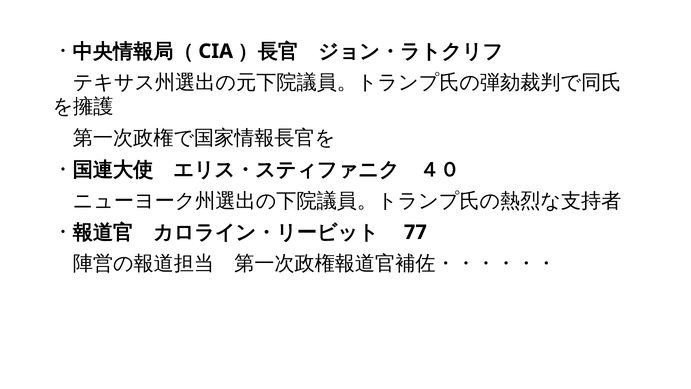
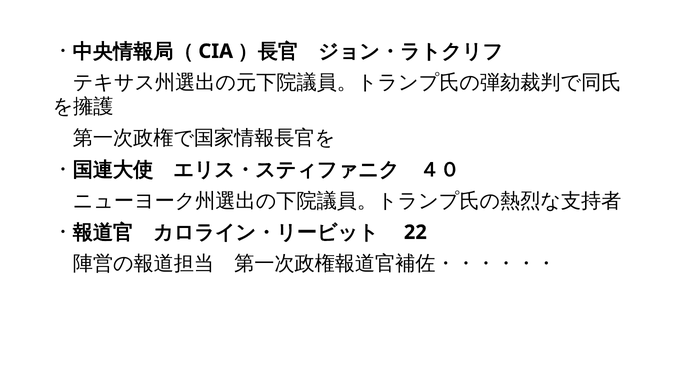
77: 77 -> 22
